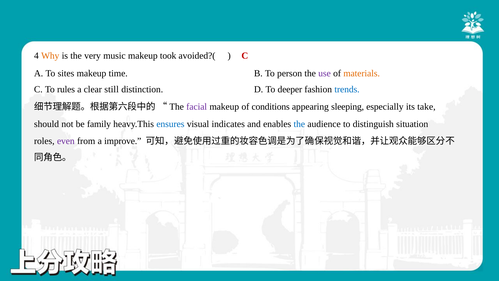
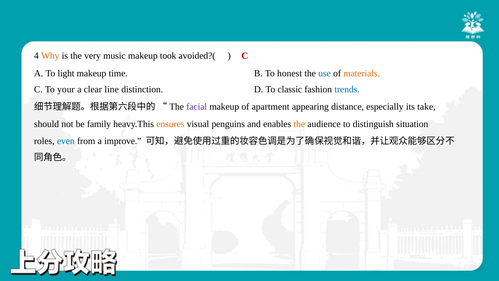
sites: sites -> light
person: person -> honest
use colour: purple -> blue
rules: rules -> your
still: still -> line
deeper: deeper -> classic
conditions: conditions -> apartment
sleeping: sleeping -> distance
ensures colour: blue -> orange
indicates: indicates -> penguins
the at (299, 124) colour: blue -> orange
even colour: purple -> blue
